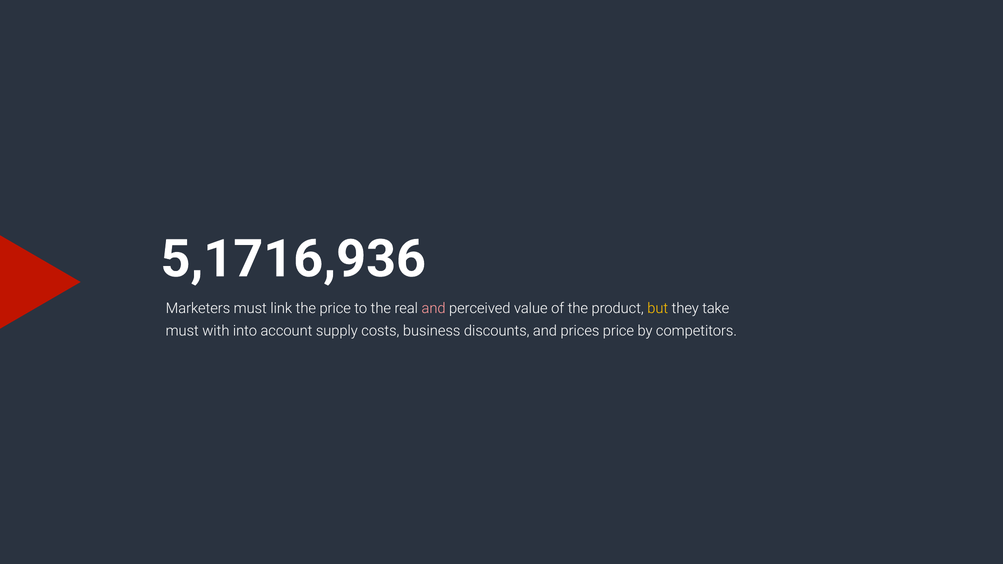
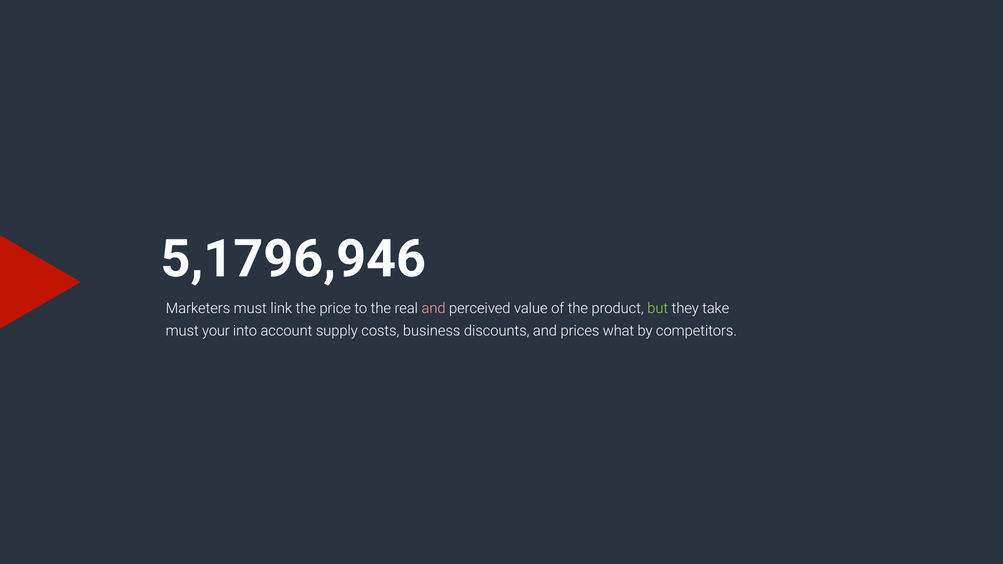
5,1716,936: 5,1716,936 -> 5,1796,946
but colour: yellow -> light green
with: with -> your
prices price: price -> what
